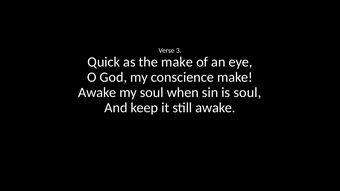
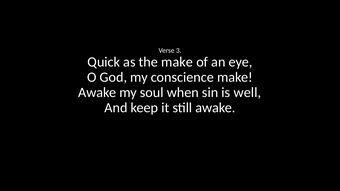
is soul: soul -> well
